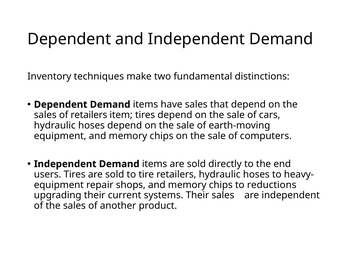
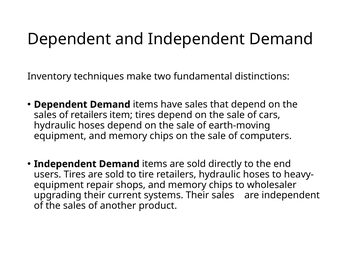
reductions: reductions -> wholesaler
